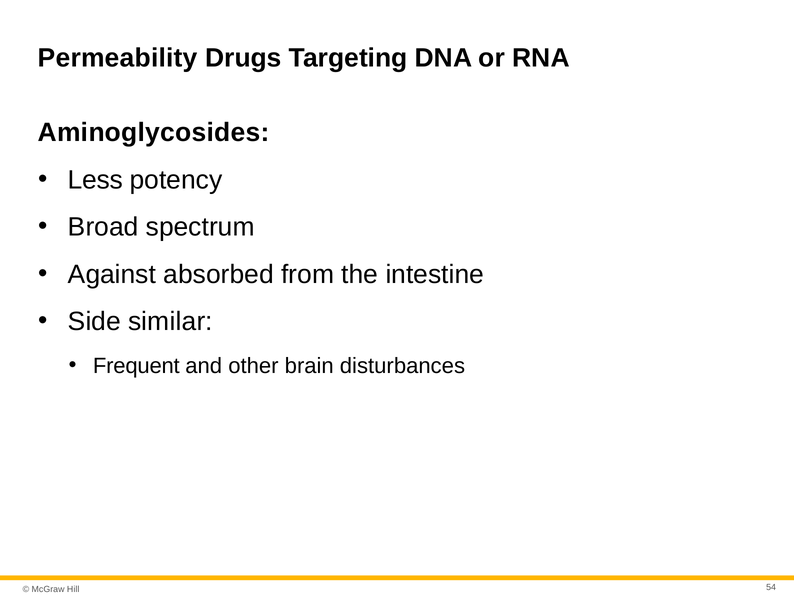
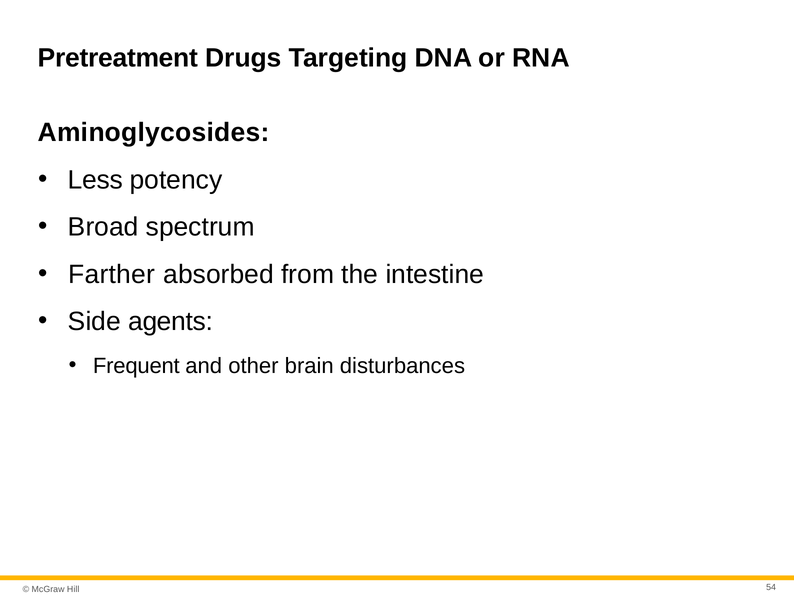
Permeability: Permeability -> Pretreatment
Against: Against -> Farther
similar: similar -> agents
